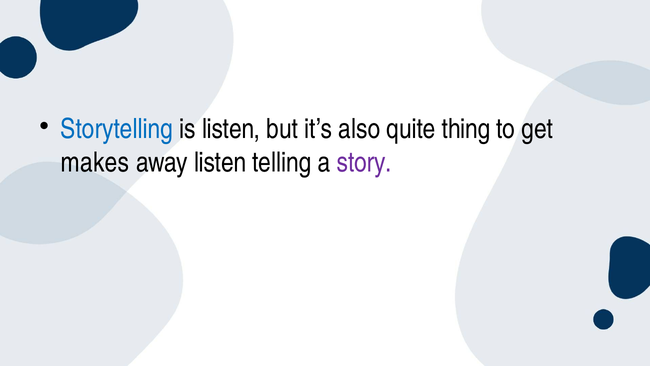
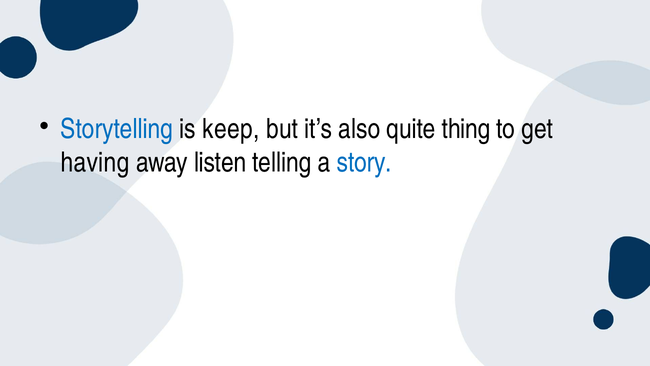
is listen: listen -> keep
makes: makes -> having
story colour: purple -> blue
